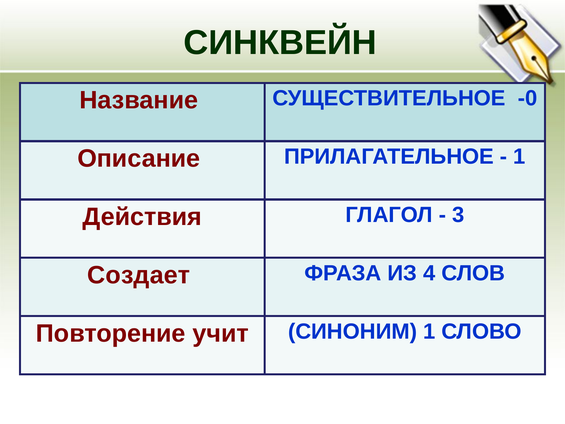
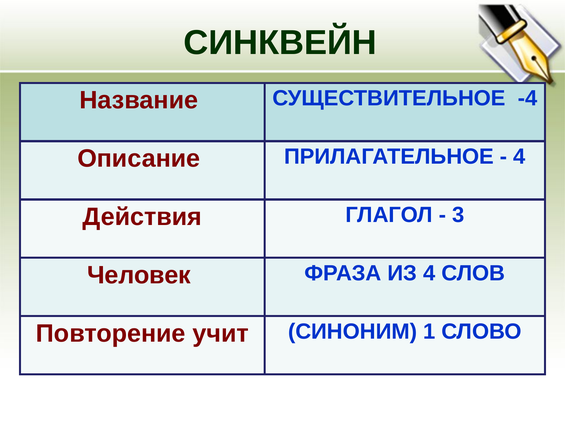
-0: -0 -> -4
1 at (519, 157): 1 -> 4
Создает: Создает -> Человек
